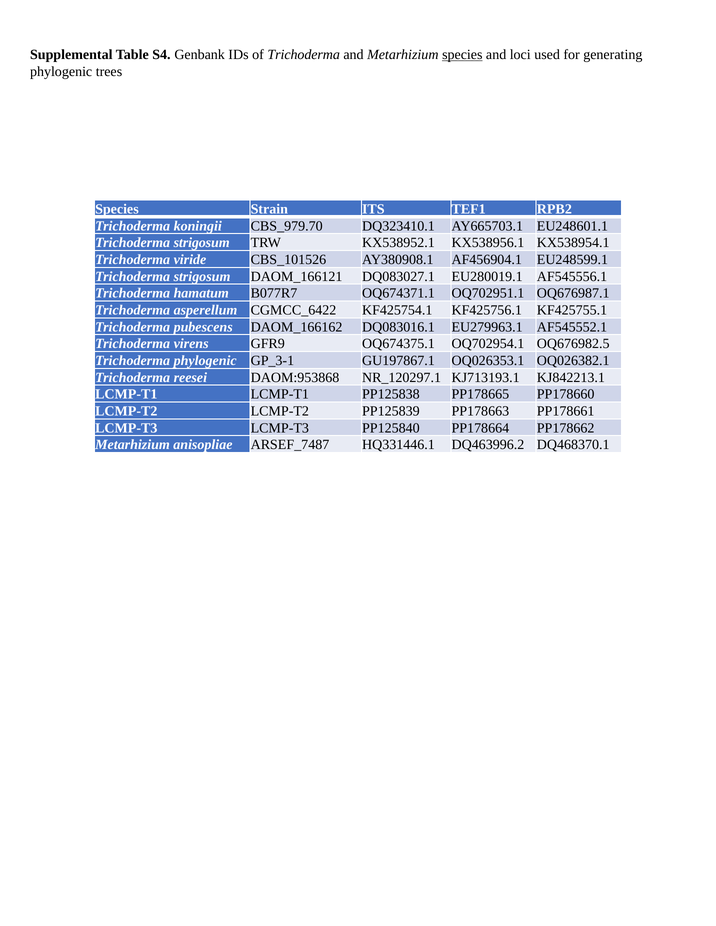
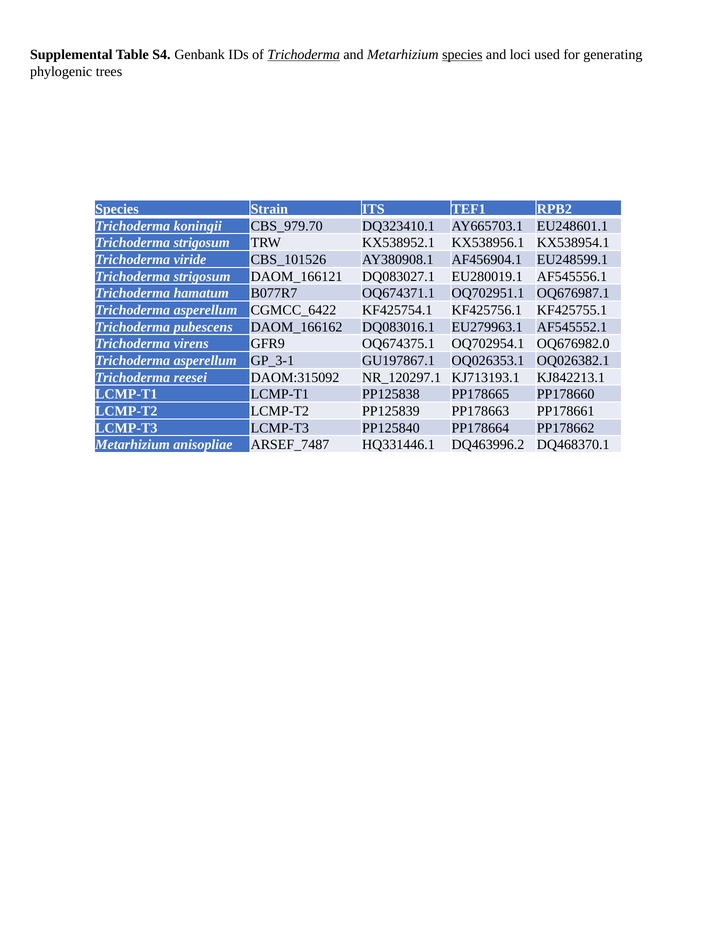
Trichoderma at (304, 55) underline: none -> present
OQ676982.5: OQ676982.5 -> OQ676982.0
phylogenic at (205, 361): phylogenic -> asperellum
DAOM:953868: DAOM:953868 -> DAOM:315092
